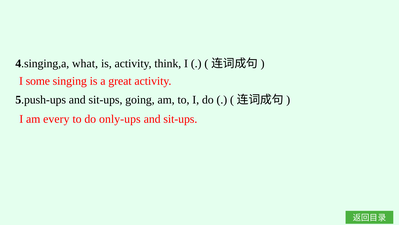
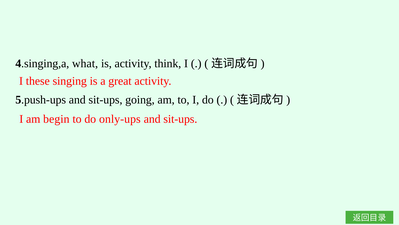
some: some -> these
every: every -> begin
